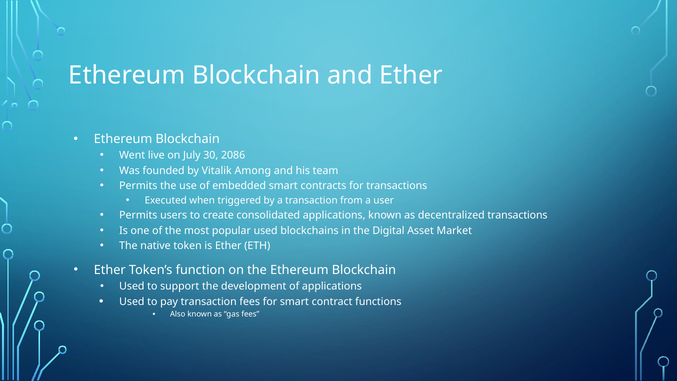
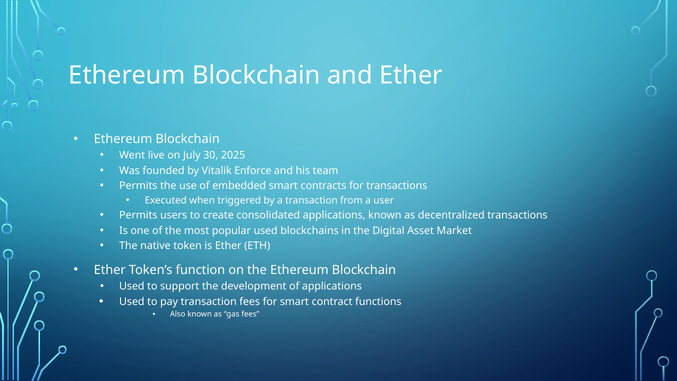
2086: 2086 -> 2025
Among: Among -> Enforce
